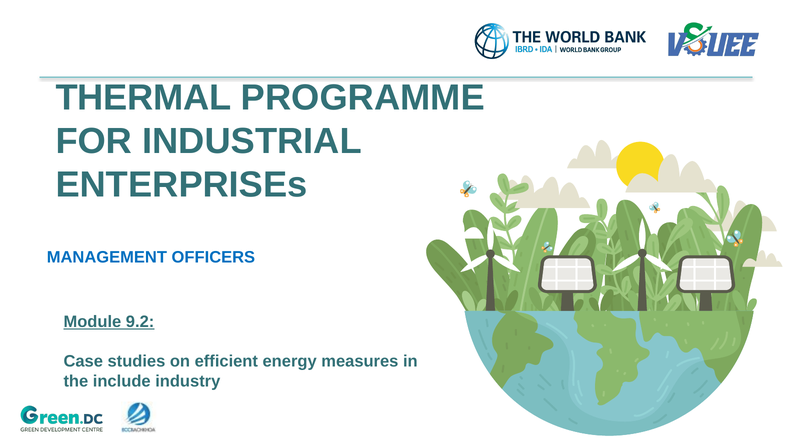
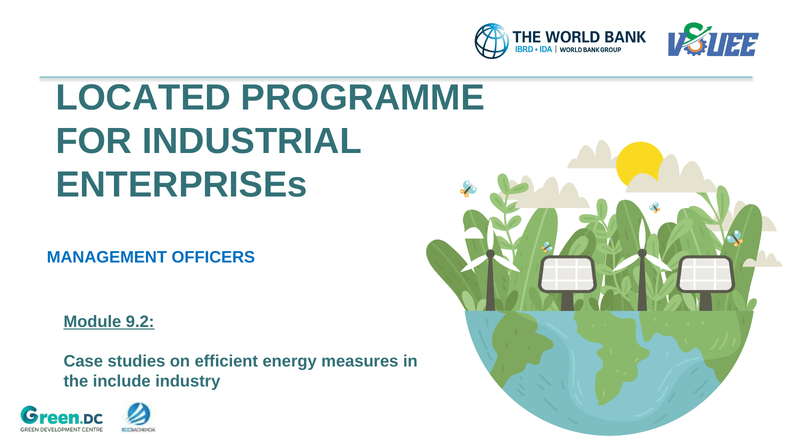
THERMAL: THERMAL -> LOCATED
